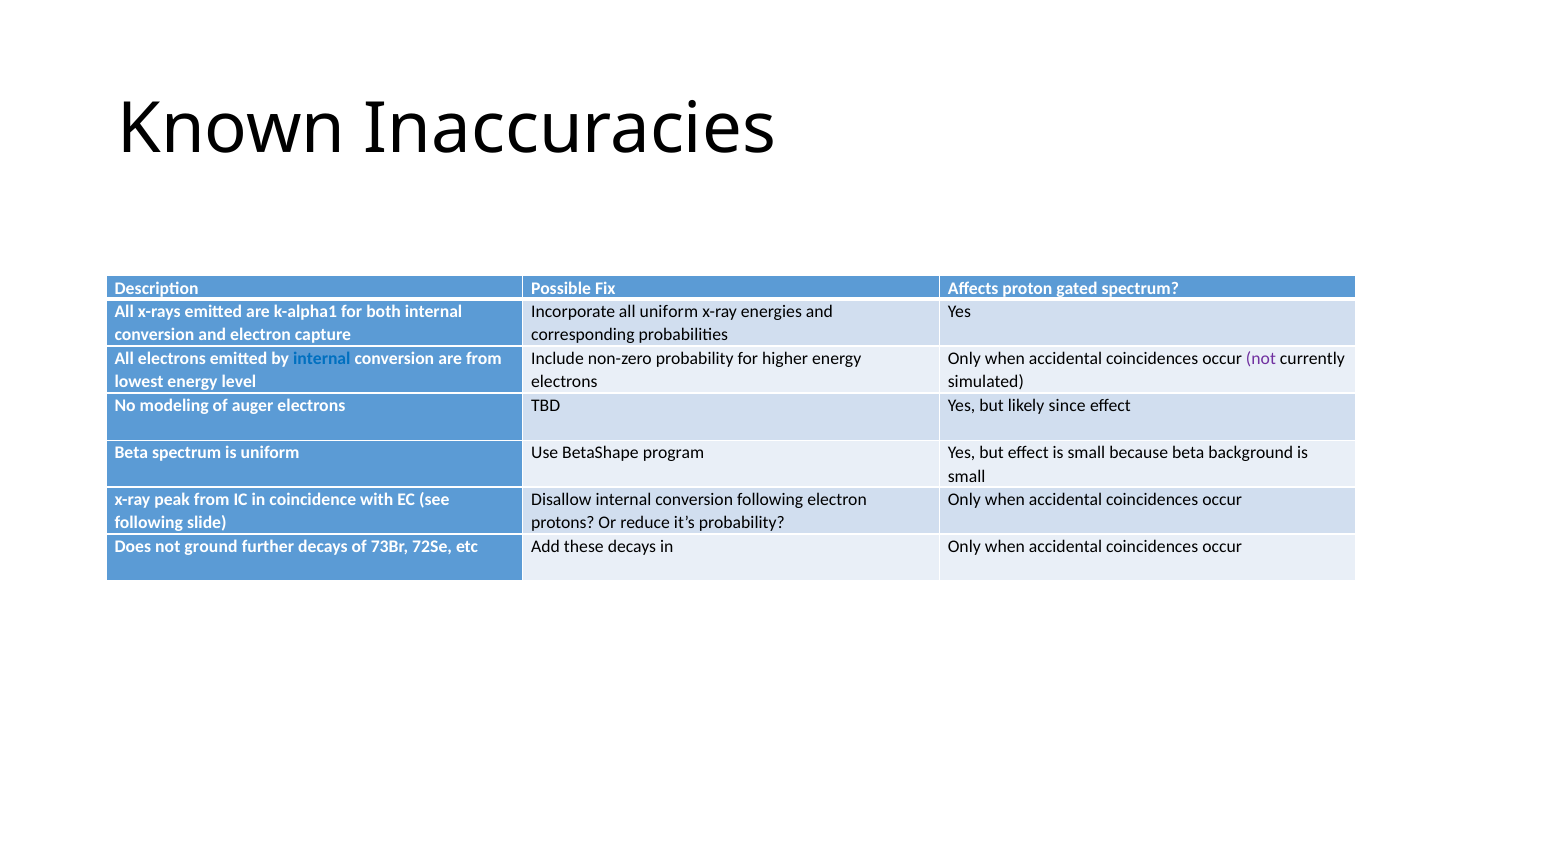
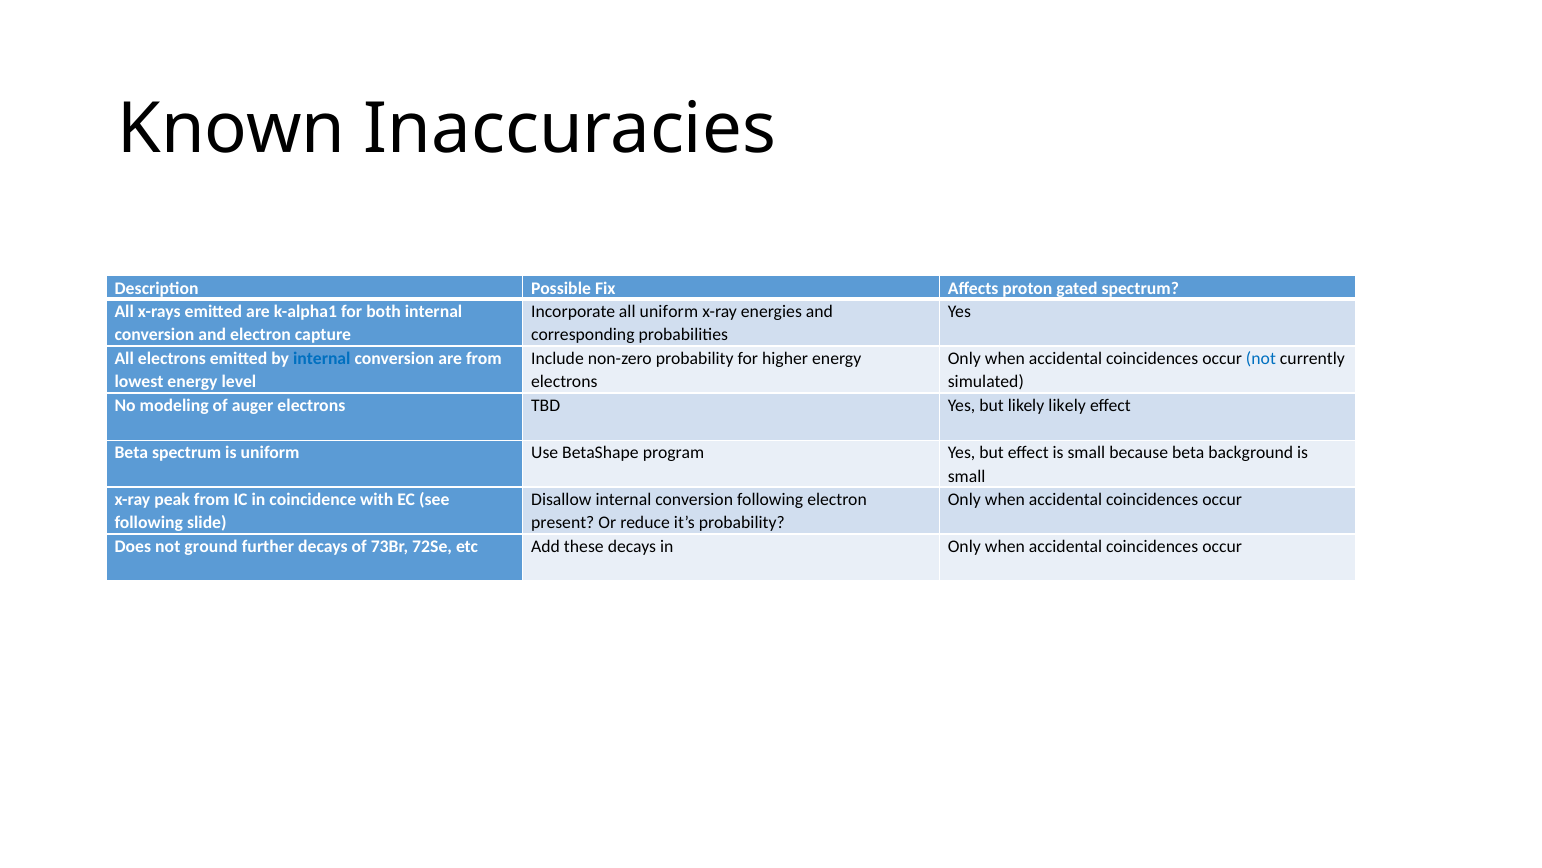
not at (1261, 359) colour: purple -> blue
likely since: since -> likely
protons: protons -> present
